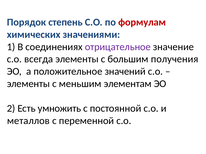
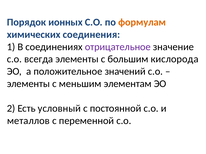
степень: степень -> ионных
формулам colour: red -> orange
значениями: значениями -> соединения
получения: получения -> кислорода
умножить: умножить -> условный
